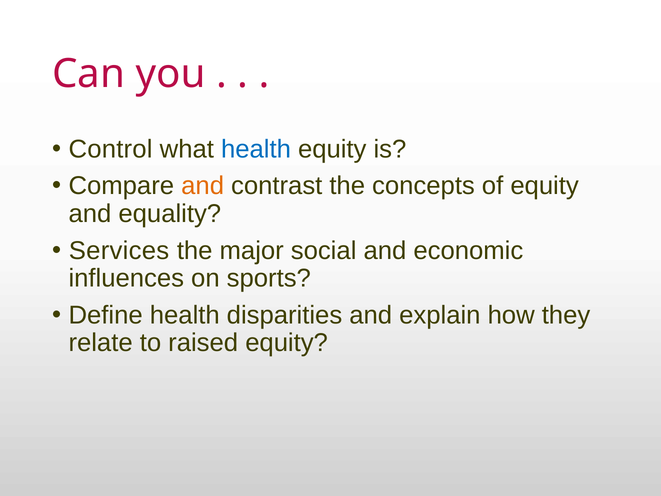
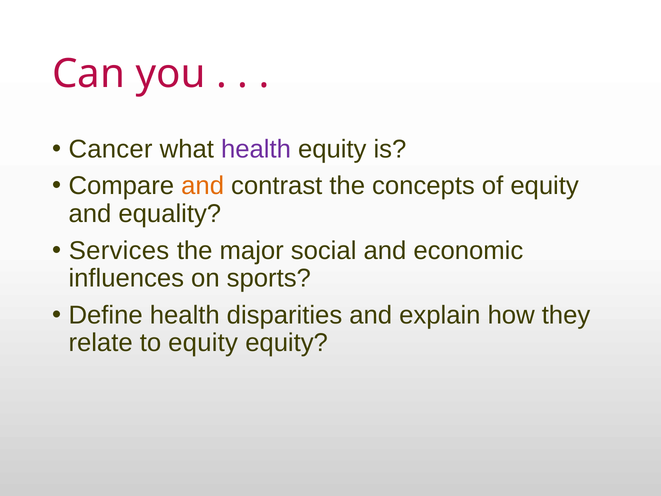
Control: Control -> Cancer
health at (256, 149) colour: blue -> purple
to raised: raised -> equity
